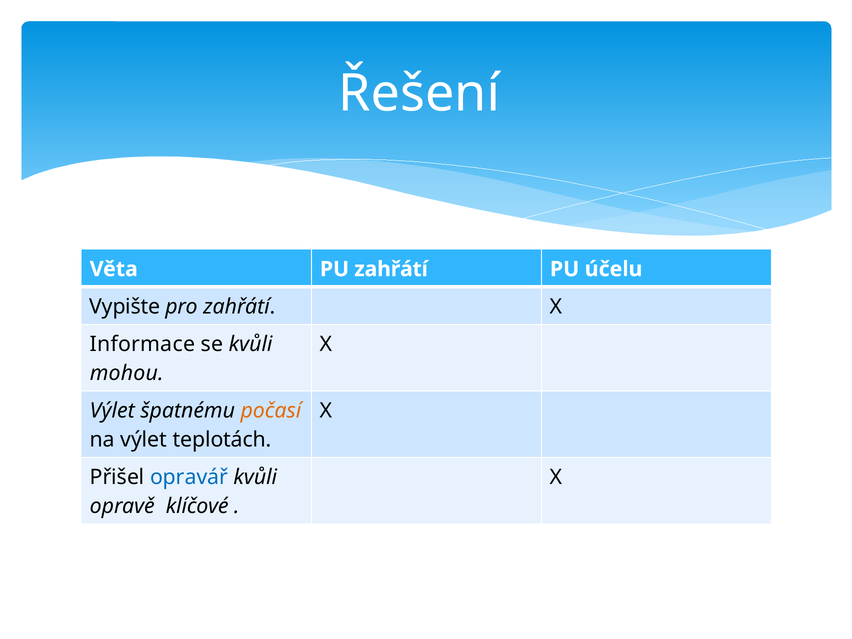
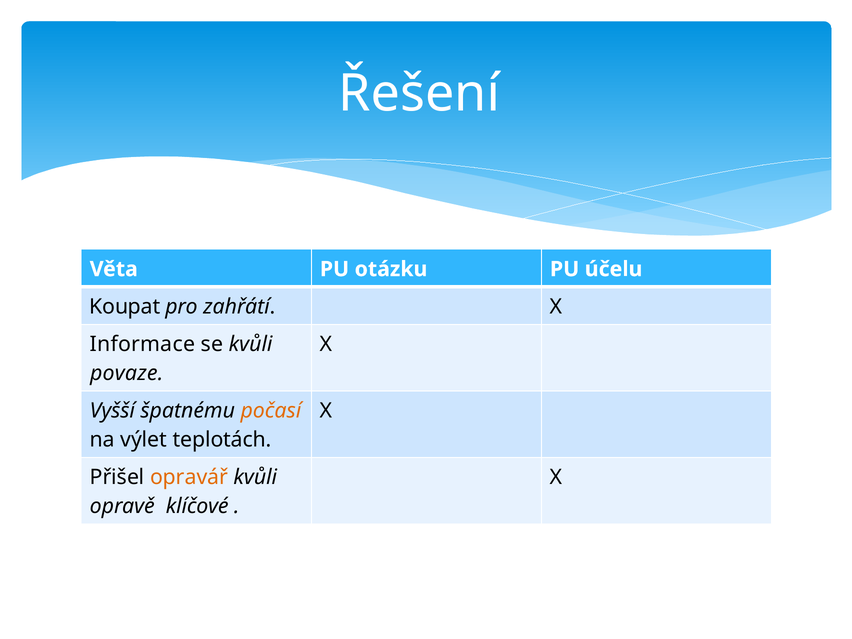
PU zahřátí: zahřátí -> otázku
Vypište: Vypište -> Koupat
mohou: mohou -> povaze
Výlet at (112, 411): Výlet -> Vyšší
opravář colour: blue -> orange
